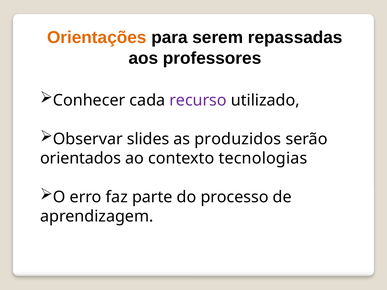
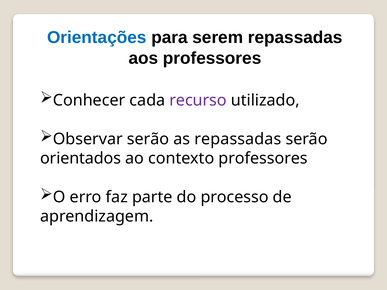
Orientações colour: orange -> blue
Observar slides: slides -> serão
as produzidos: produzidos -> repassadas
contexto tecnologias: tecnologias -> professores
